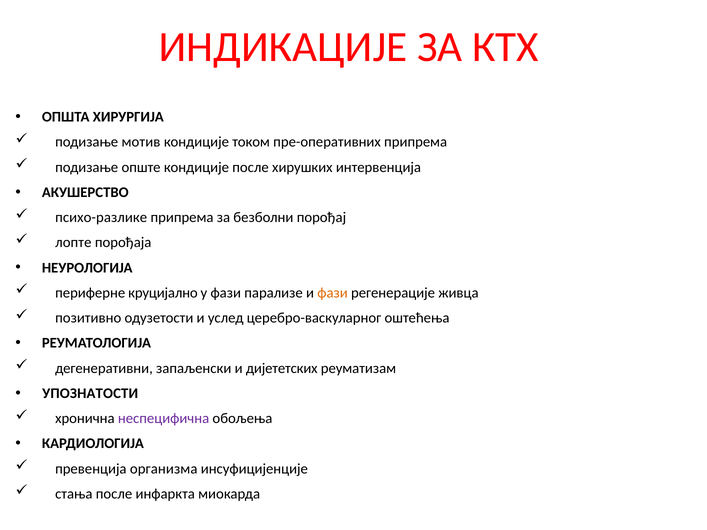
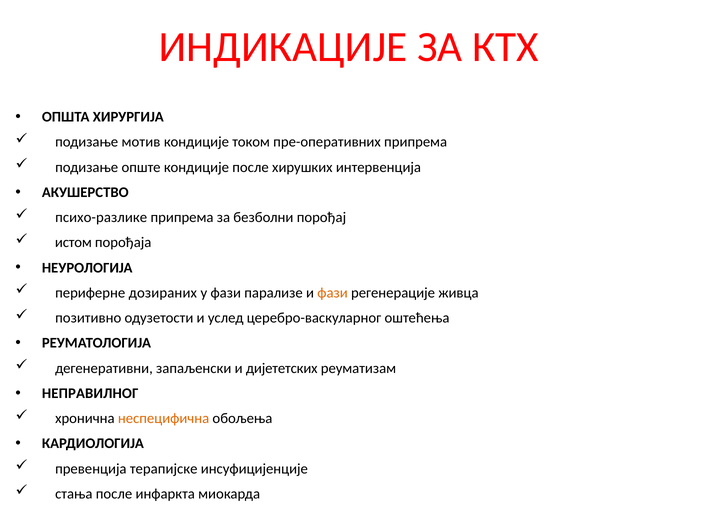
лопте: лопте -> истом
круцијално: круцијално -> дозираних
УПОЗНАТОСТИ: УПОЗНАТОСТИ -> НЕПРАВИЛНОГ
неспецифична colour: purple -> orange
организма: организма -> терапијске
